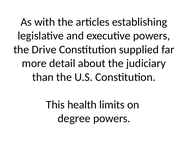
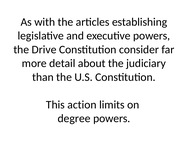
supplied: supplied -> consider
health: health -> action
